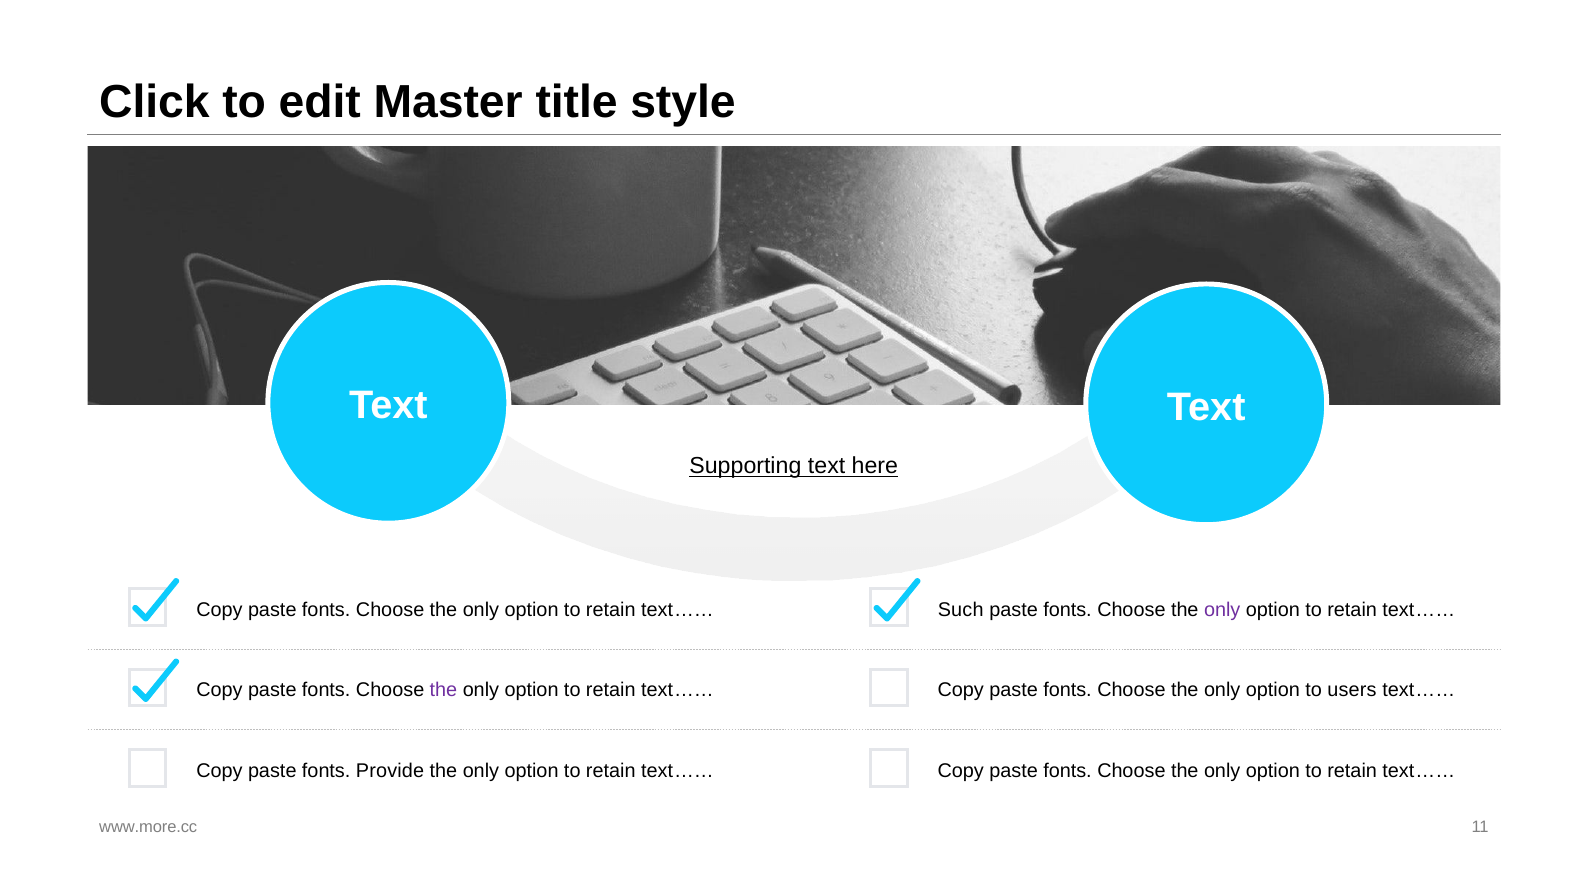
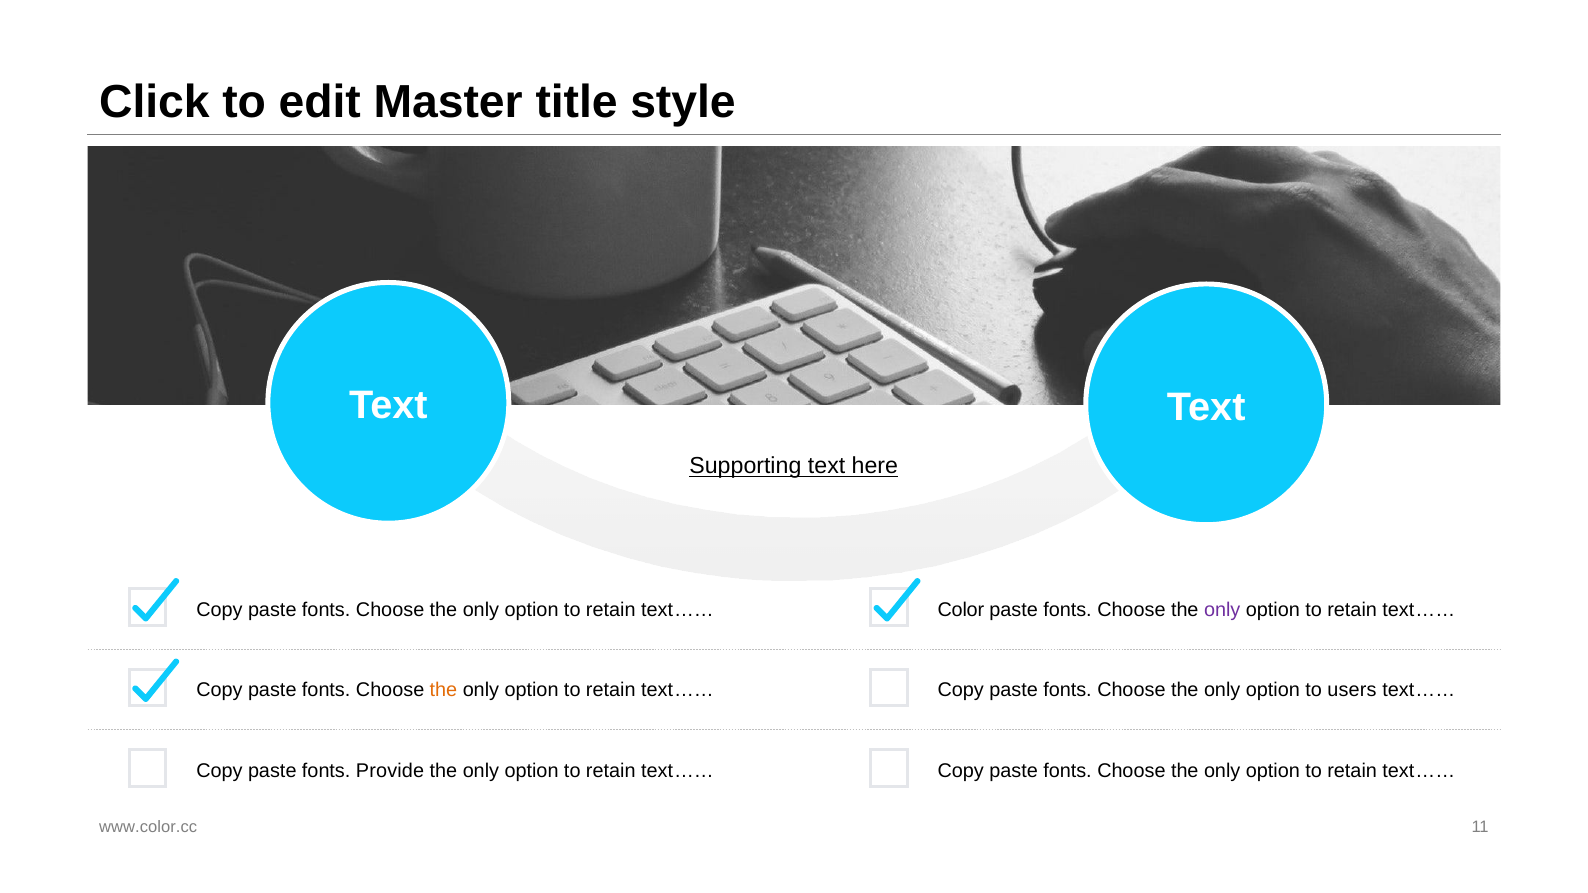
Such: Such -> Color
the at (443, 691) colour: purple -> orange
www.more.cc: www.more.cc -> www.color.cc
